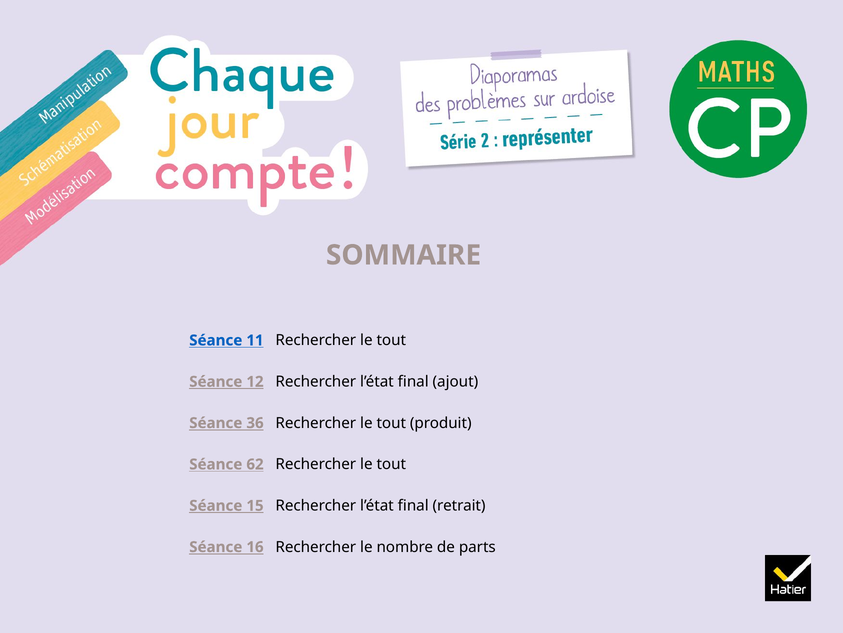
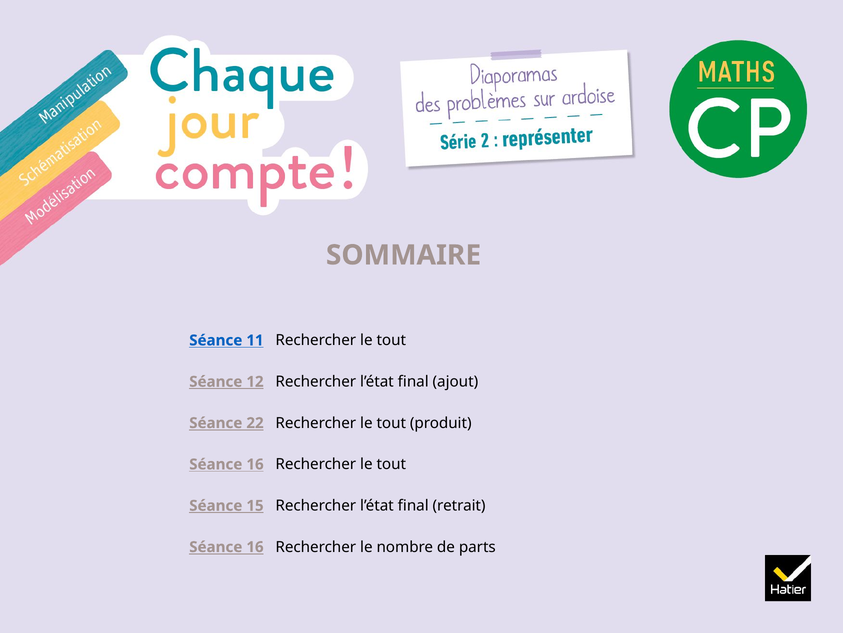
36: 36 -> 22
62 at (255, 464): 62 -> 16
